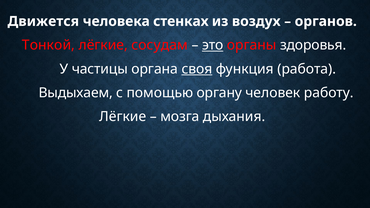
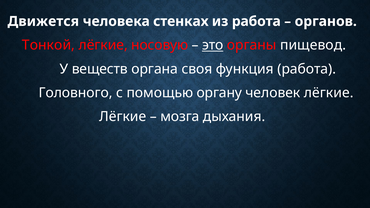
из воздух: воздух -> работа
сосудам: сосудам -> носовую
здоровья: здоровья -> пищевод
частицы: частицы -> веществ
своя underline: present -> none
Выдыхаем: Выдыхаем -> Головного
человек работу: работу -> лёгкие
